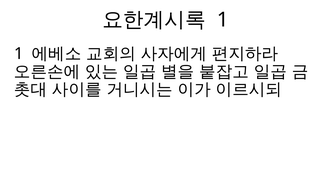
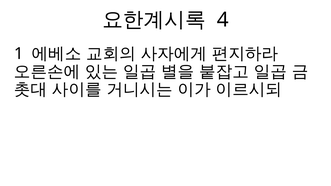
1 at (223, 20): 1 -> 4
